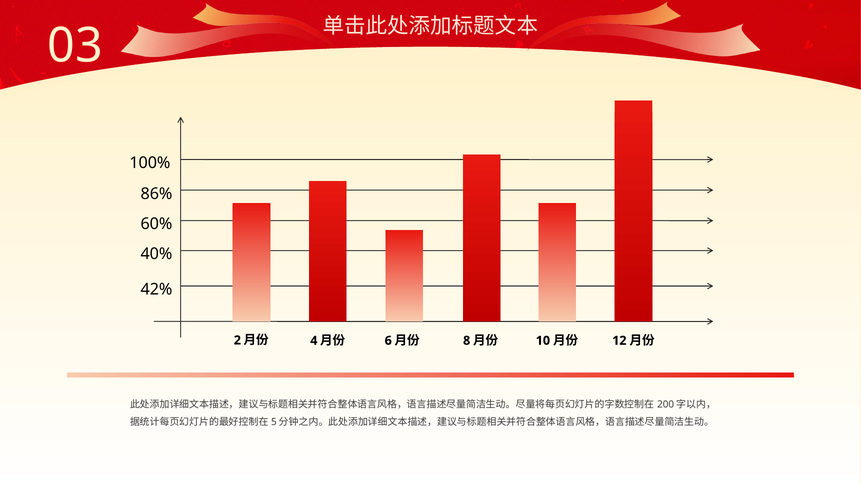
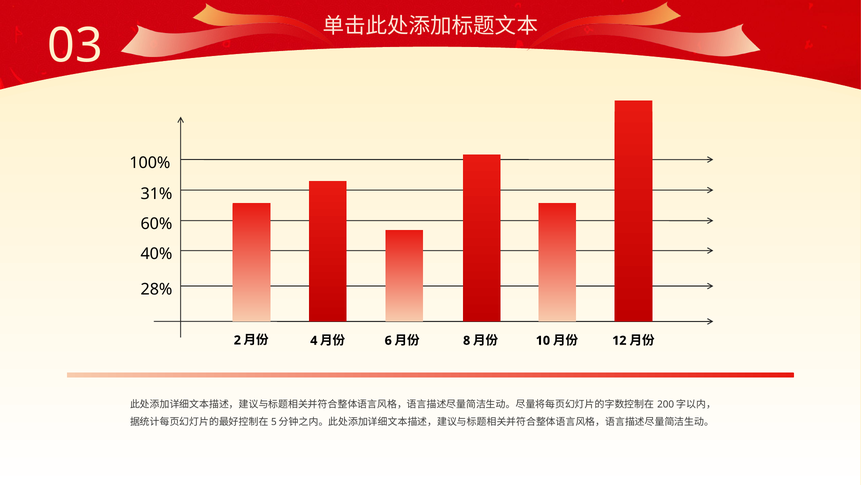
86%: 86% -> 31%
42%: 42% -> 28%
